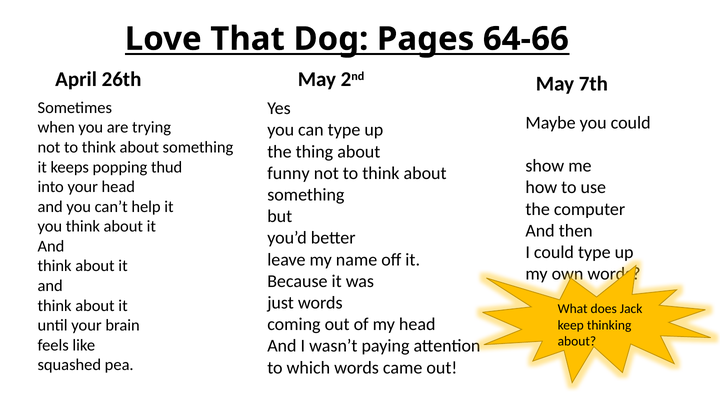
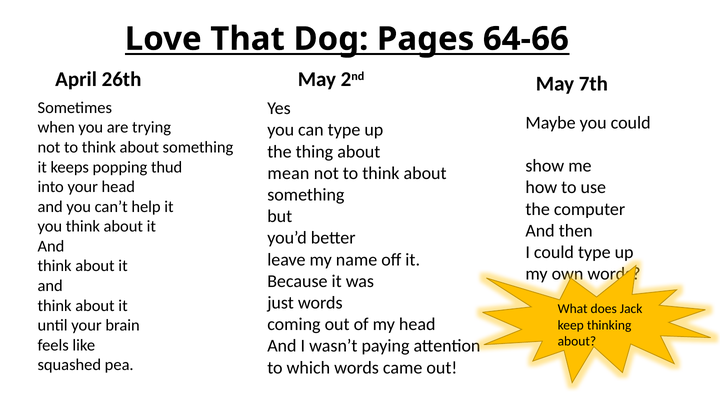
funny: funny -> mean
